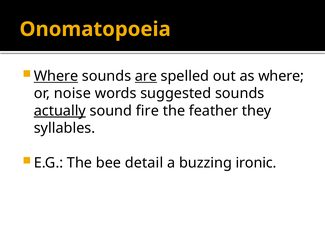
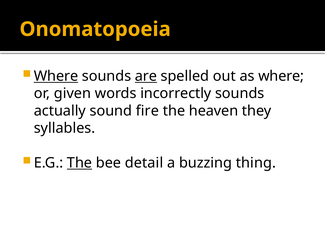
noise: noise -> given
suggested: suggested -> incorrectly
actually underline: present -> none
feather: feather -> heaven
The at (80, 163) underline: none -> present
ironic: ironic -> thing
